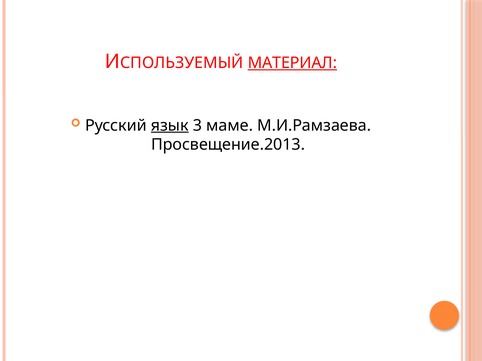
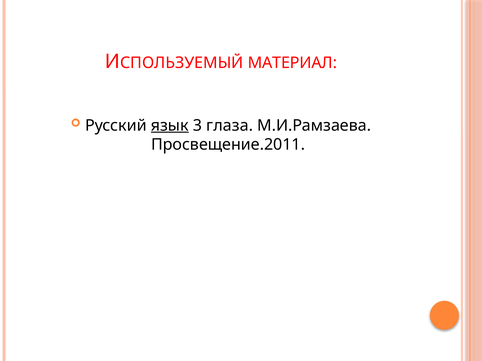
МАТЕРИАЛ underline: present -> none
маме: маме -> глаза
Просвещение.2013: Просвещение.2013 -> Просвещение.2011
